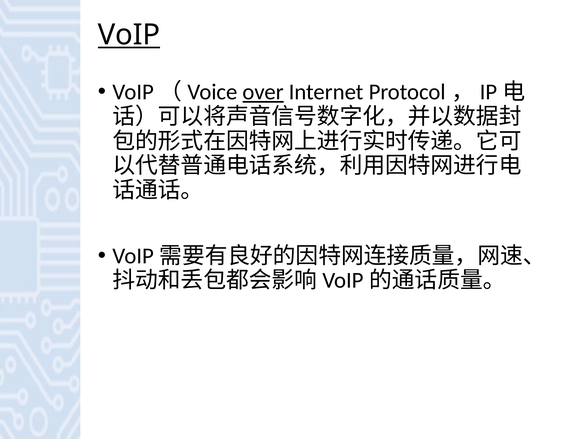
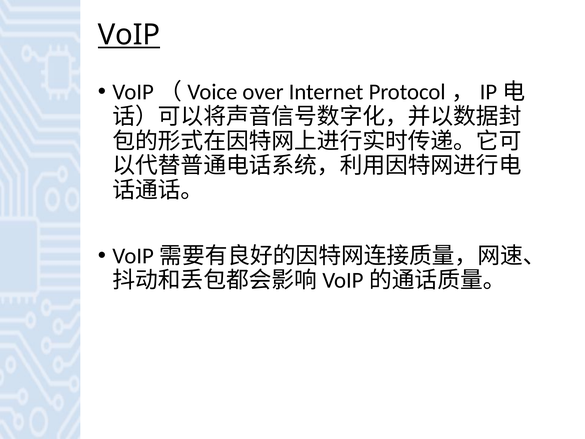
over underline: present -> none
